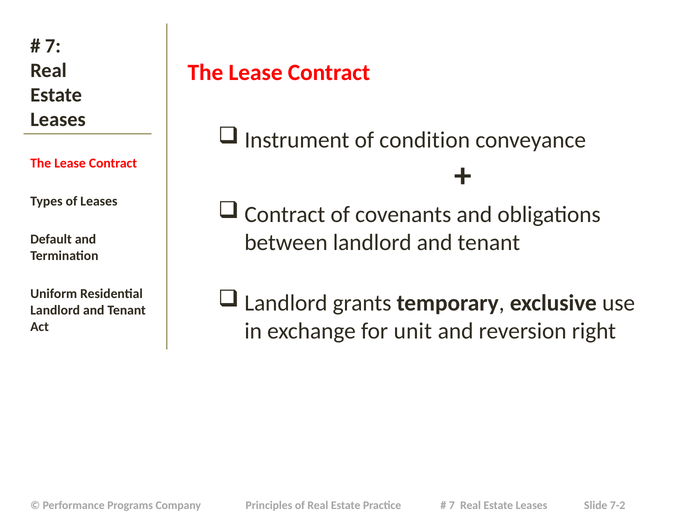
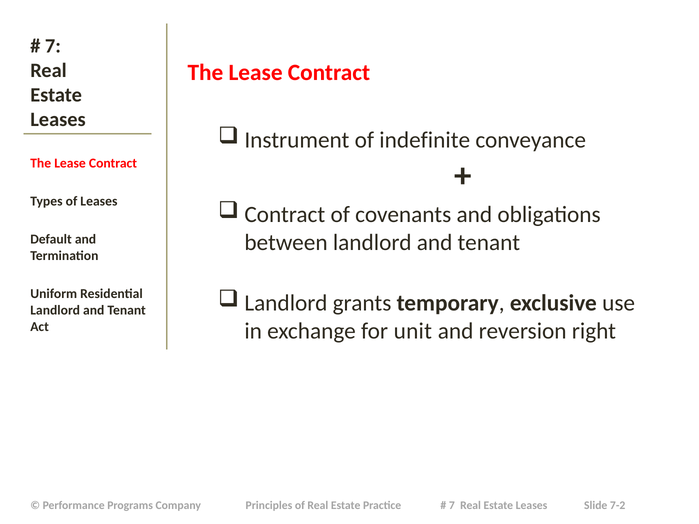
condition: condition -> indefinite
